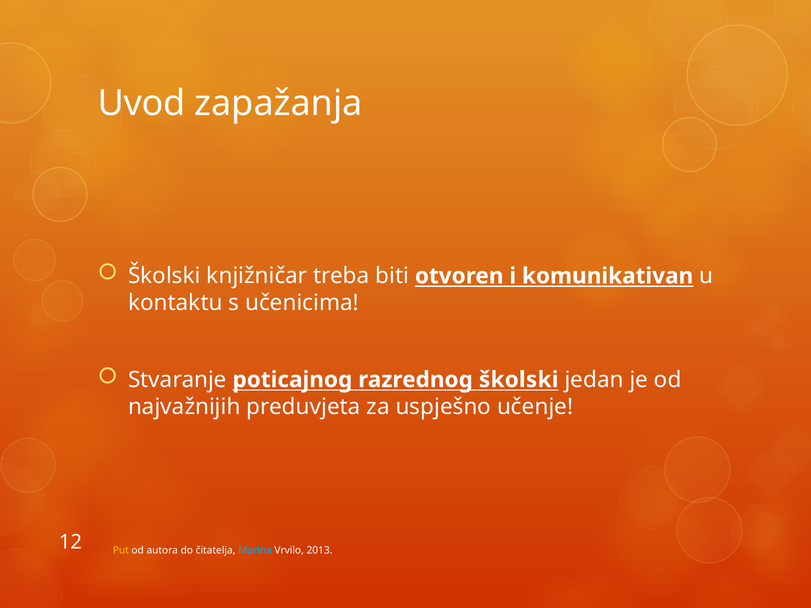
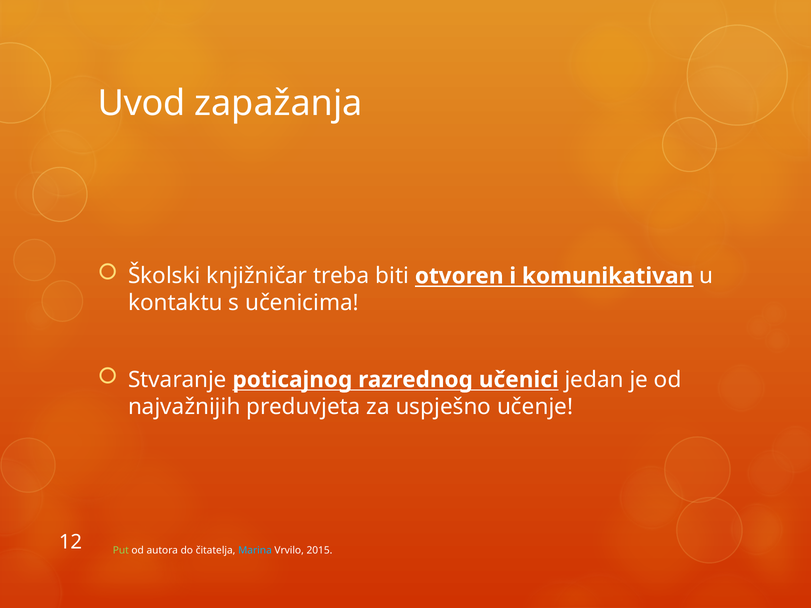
razrednog školski: školski -> učenici
Put colour: yellow -> light green
2013: 2013 -> 2015
